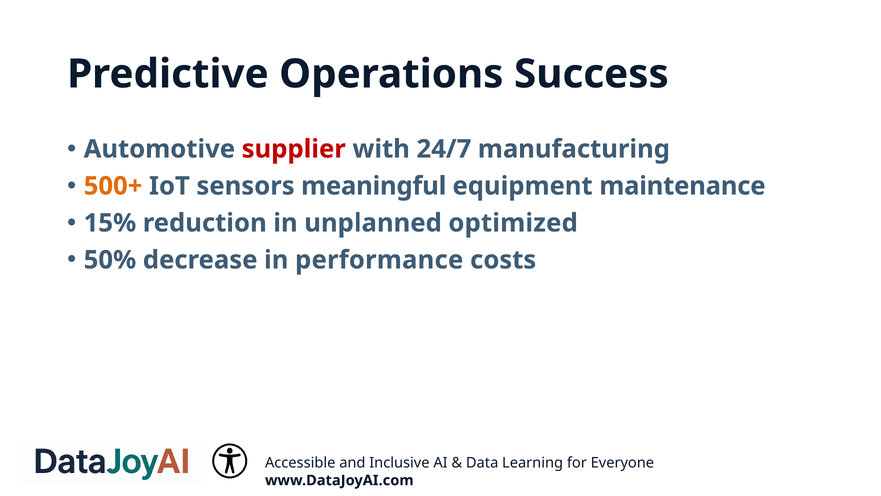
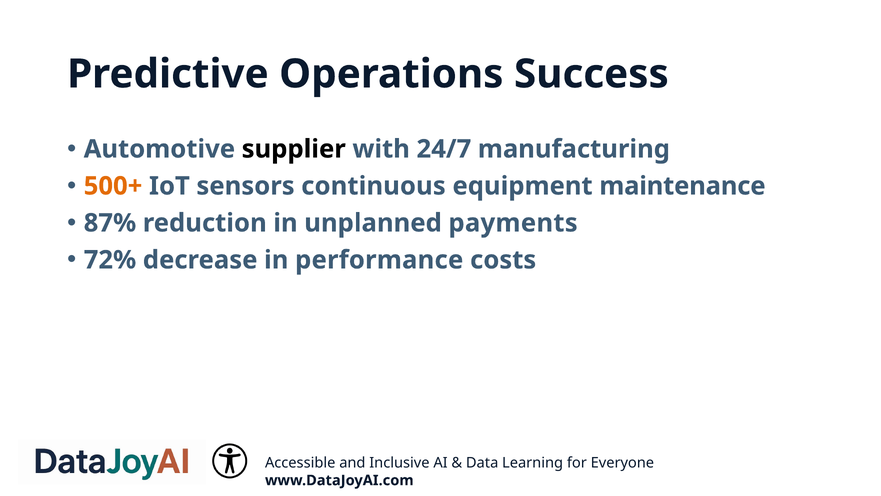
supplier colour: red -> black
meaningful: meaningful -> continuous
15%: 15% -> 87%
optimized: optimized -> payments
50%: 50% -> 72%
